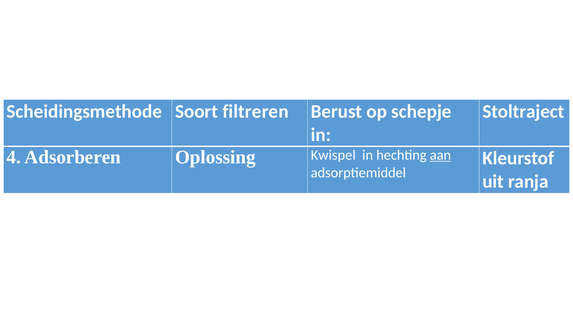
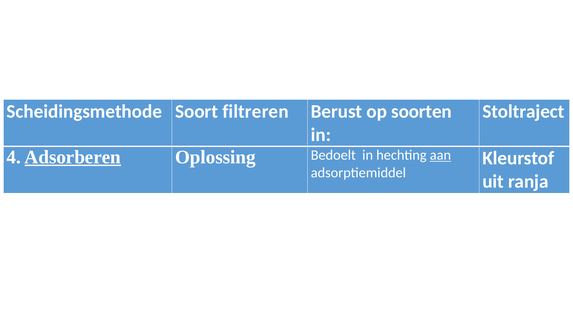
schepje: schepje -> soorten
Adsorberen underline: none -> present
Kwispel: Kwispel -> Bedoelt
